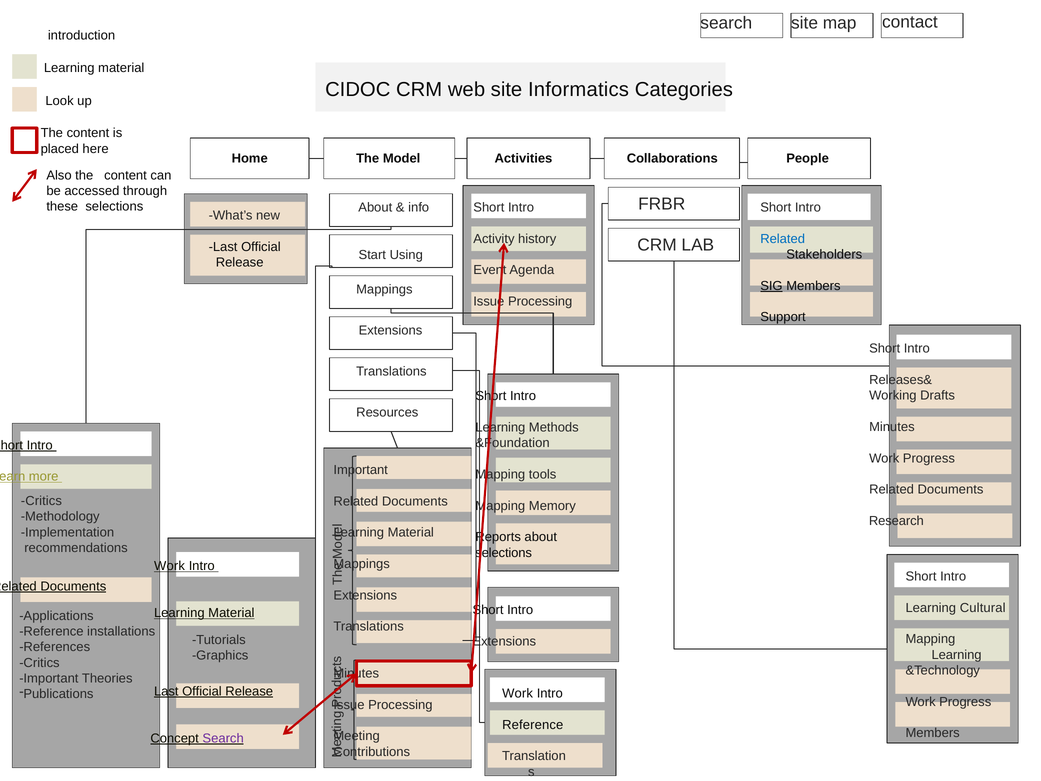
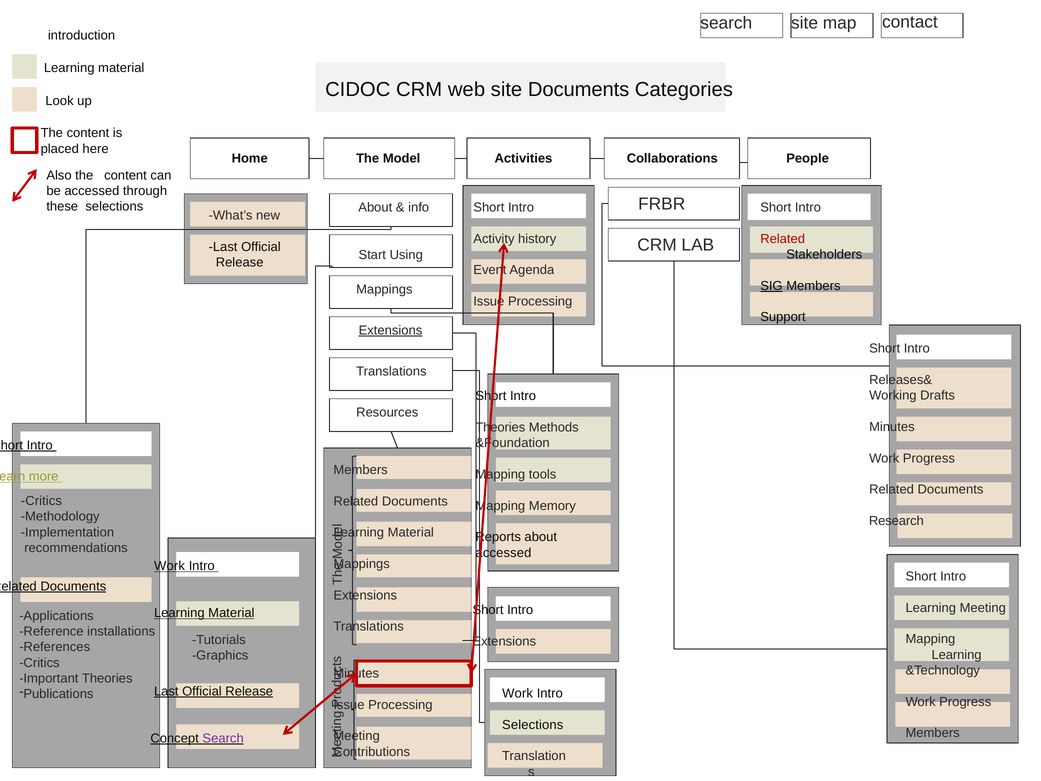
site Informatics: Informatics -> Documents
Related at (783, 239) colour: blue -> red
Extensions at (391, 330) underline: none -> present
Learning at (500, 427): Learning -> Theories
Important at (361, 470): Important -> Members
selections at (504, 553): selections -> accessed
Learning Cultural: Cultural -> Meeting
Reference at (533, 725): Reference -> Selections
